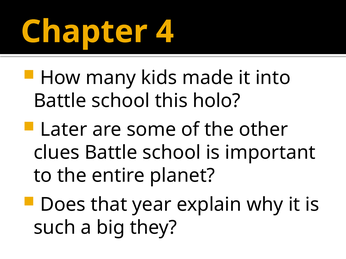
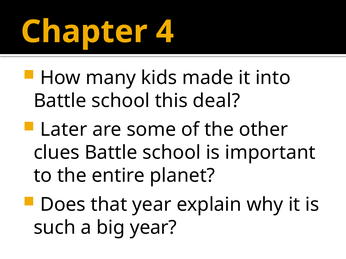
holo: holo -> deal
big they: they -> year
